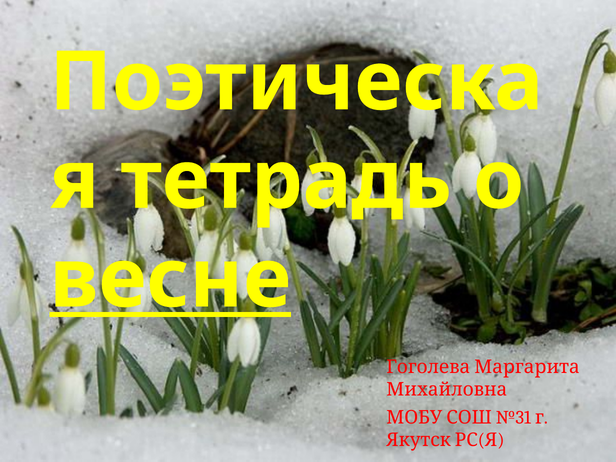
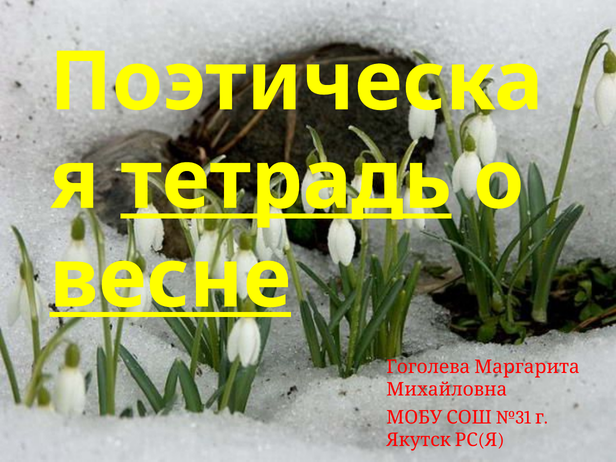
тетрадь underline: none -> present
